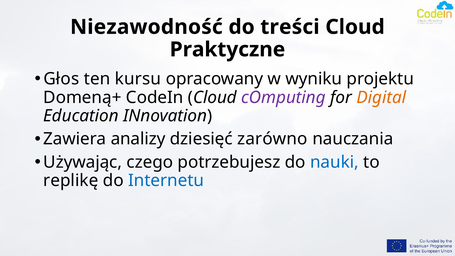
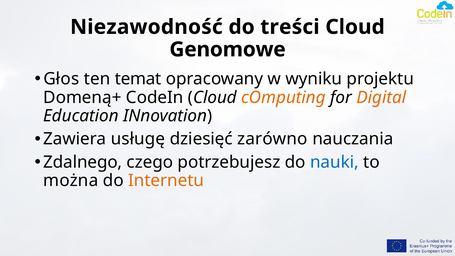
Praktyczne: Praktyczne -> Genomowe
kursu: kursu -> temat
cOmputing colour: purple -> orange
analizy: analizy -> usługę
Używając: Używając -> Zdalnego
replikę: replikę -> można
Internetu colour: blue -> orange
